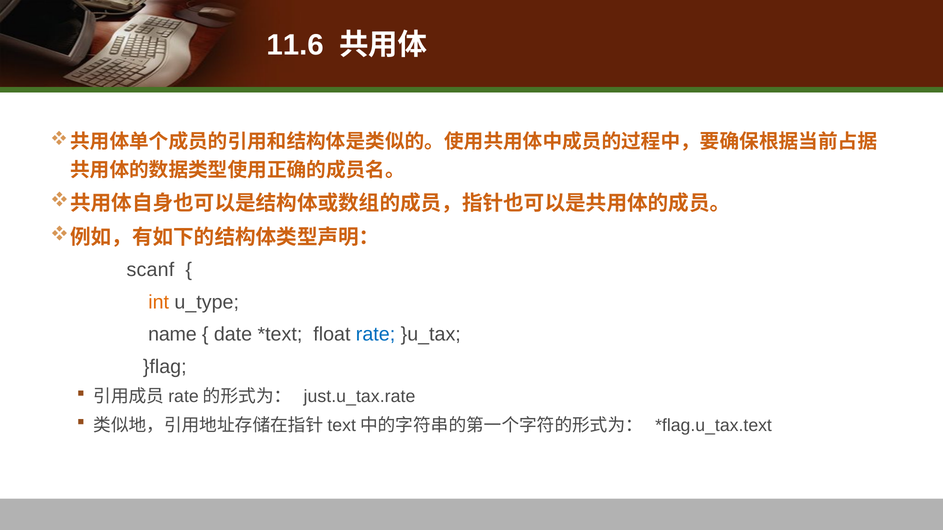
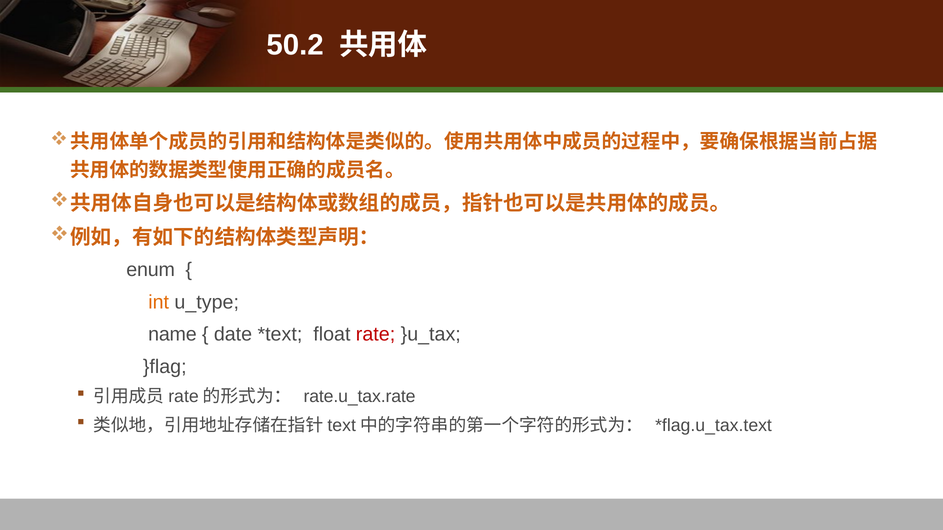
11.6: 11.6 -> 50.2
scanf: scanf -> enum
rate colour: blue -> red
just.u_tax.rate: just.u_tax.rate -> rate.u_tax.rate
